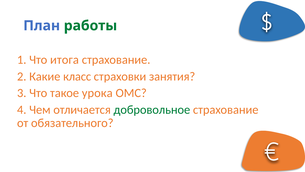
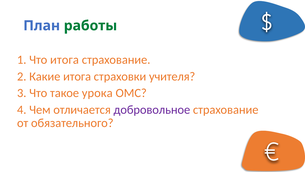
Какие класс: класс -> итога
занятия: занятия -> учителя
добровольное colour: green -> purple
